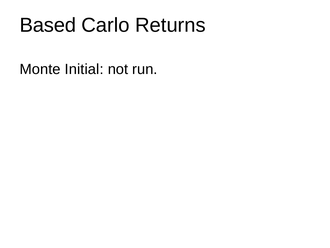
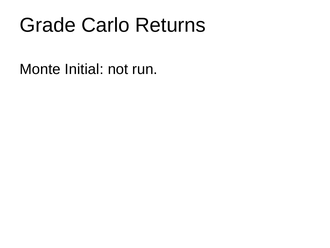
Based: Based -> Grade
